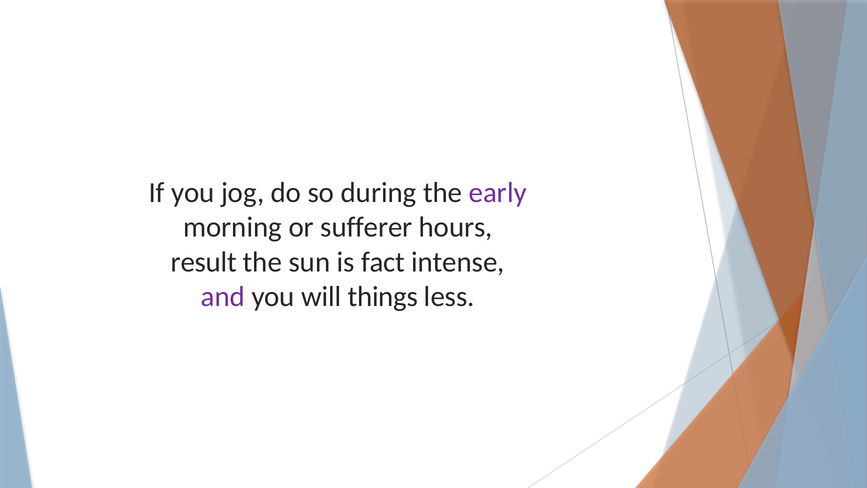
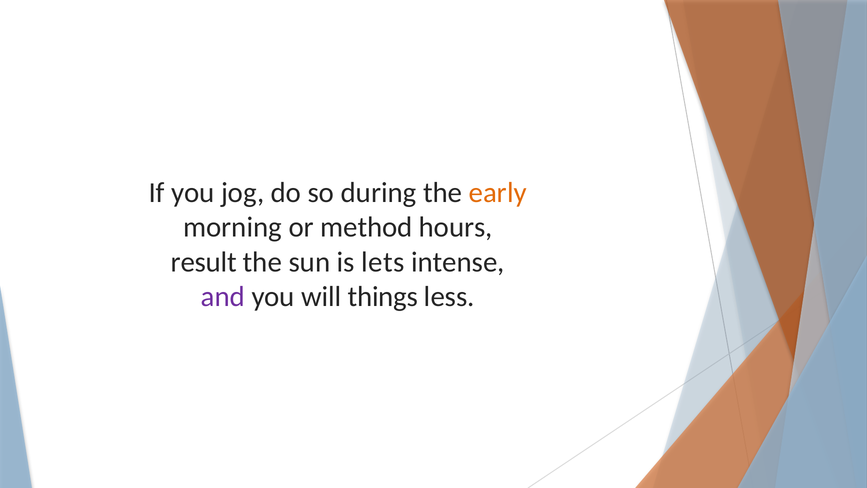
early colour: purple -> orange
sufferer: sufferer -> method
fact: fact -> lets
